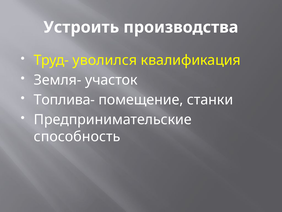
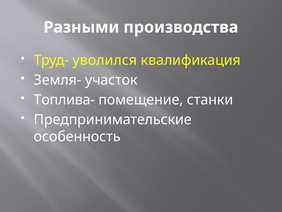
Устроить: Устроить -> Разными
способность: способность -> особенность
